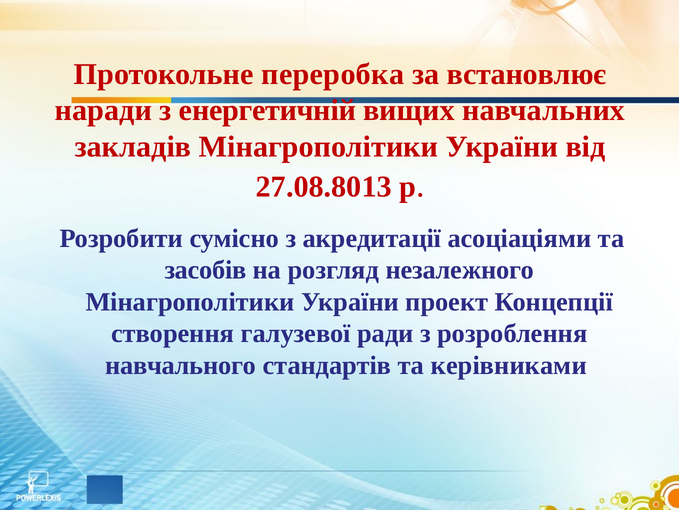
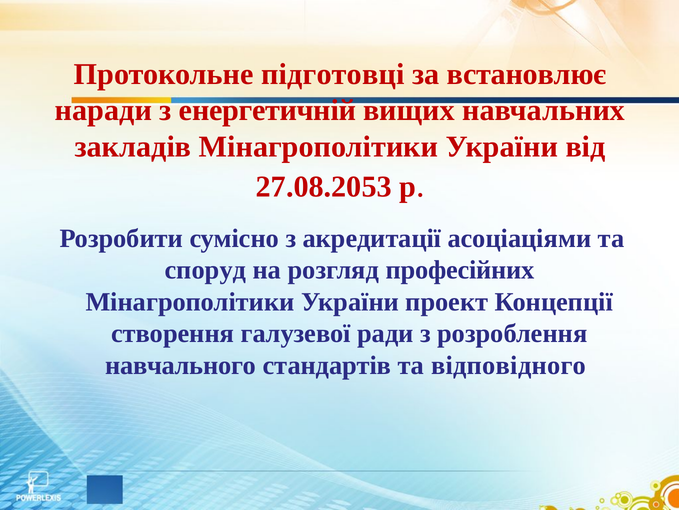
переробка: переробка -> підготовці
27.08.8013: 27.08.8013 -> 27.08.2053
засобів: засобів -> споруд
незалежного: незалежного -> професійних
керівниками: керівниками -> відповідного
